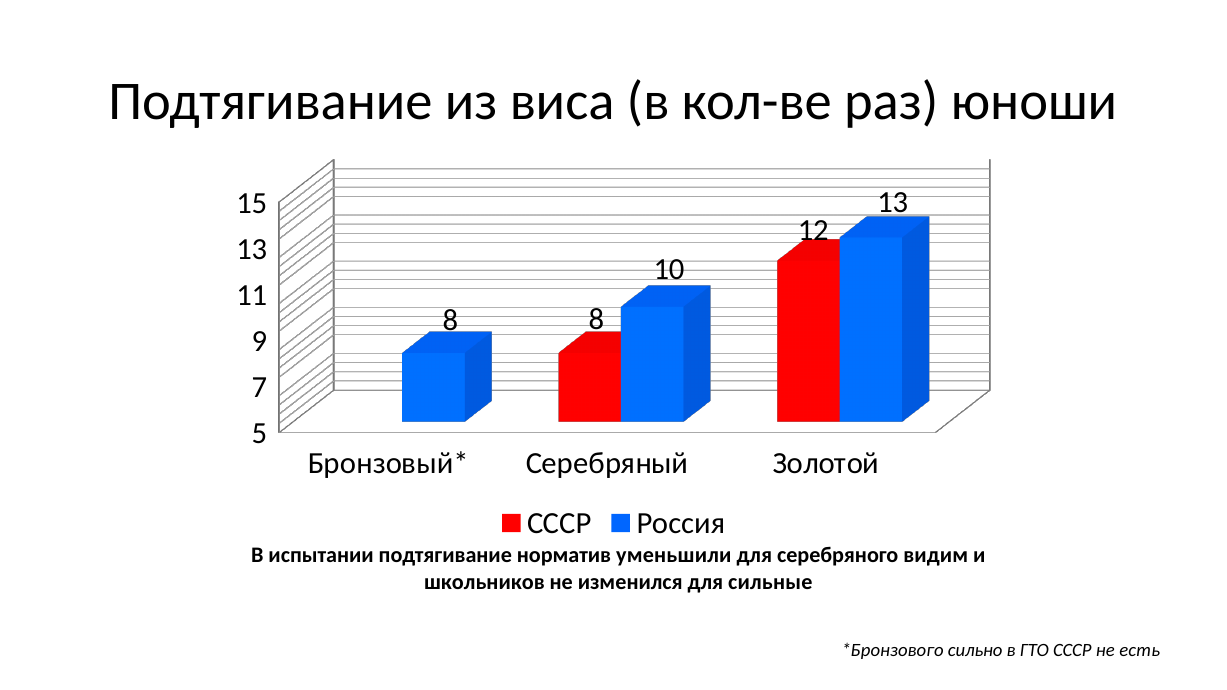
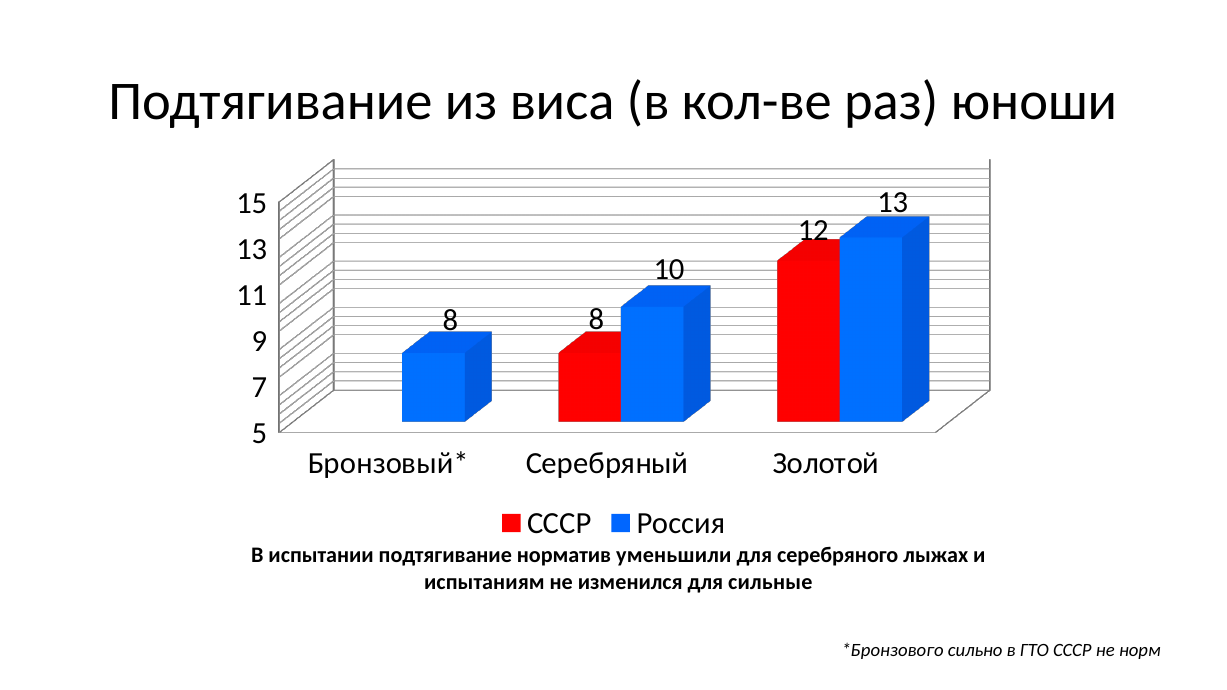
видим: видим -> лыжах
школьников: школьников -> испытаниям
есть: есть -> норм
